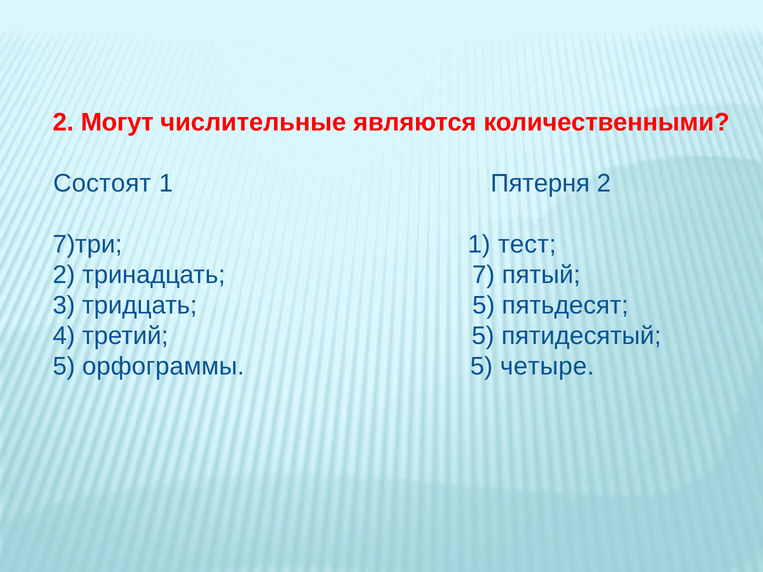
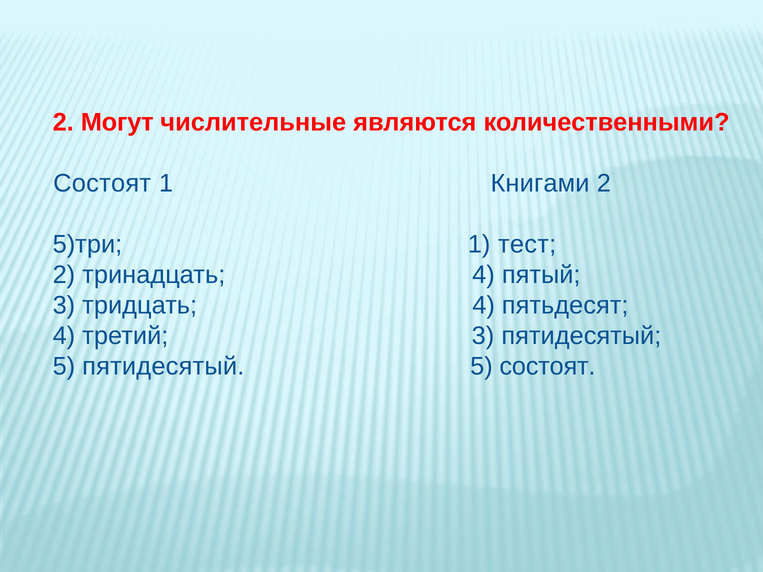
Пятерня: Пятерня -> Книгами
7)три: 7)три -> 5)три
тринадцать 7: 7 -> 4
тридцать 5: 5 -> 4
третий 5: 5 -> 3
5 орфограммы: орфограммы -> пятидесятый
5 четыре: четыре -> состоят
